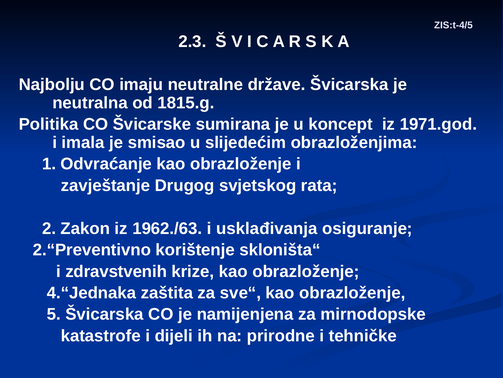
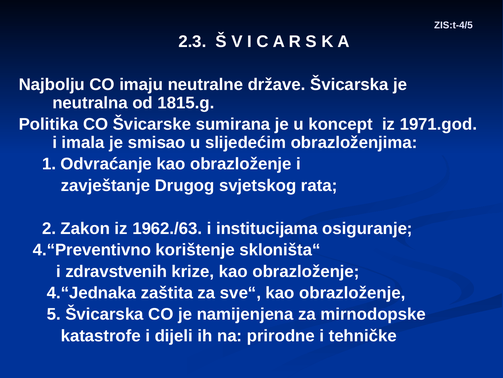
usklađivanja: usklađivanja -> institucijama
2.“Preventivno: 2.“Preventivno -> 4.“Preventivno
